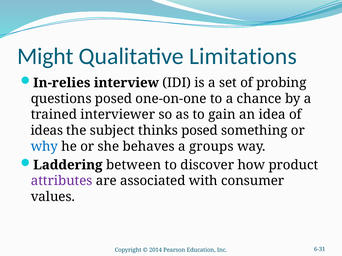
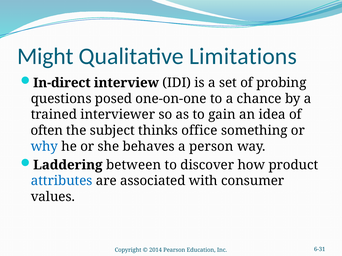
In-relies: In-relies -> In-direct
ideas: ideas -> often
thinks posed: posed -> office
groups: groups -> person
attributes colour: purple -> blue
